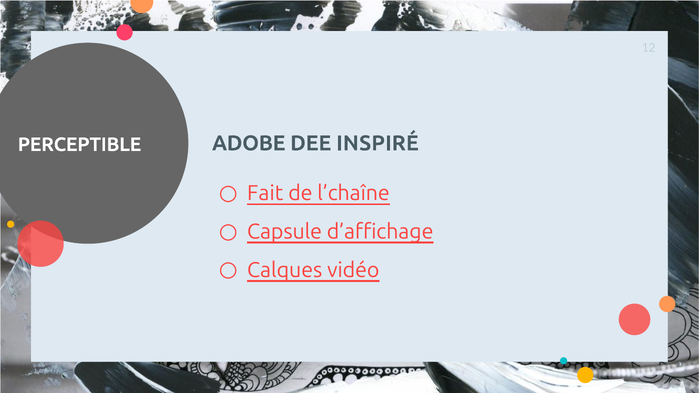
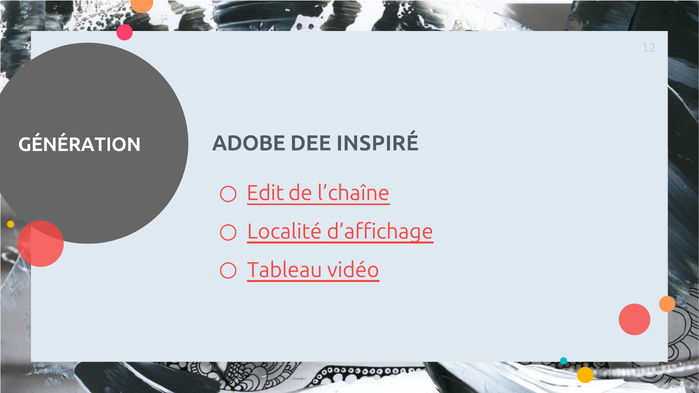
PERCEPTIBLE: PERCEPTIBLE -> GÉNÉRATION
Fait: Fait -> Edit
Capsule: Capsule -> Localité
Calques: Calques -> Tableau
